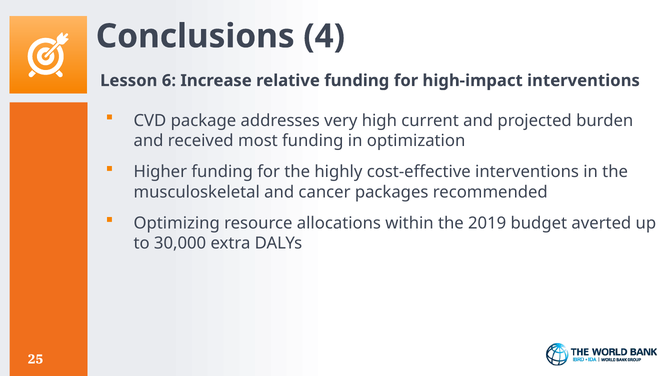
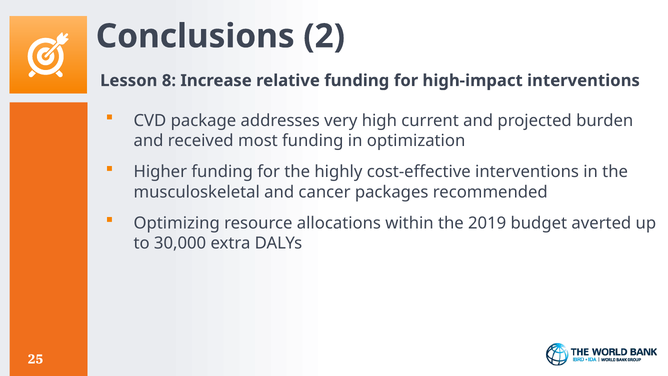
4: 4 -> 2
6: 6 -> 8
